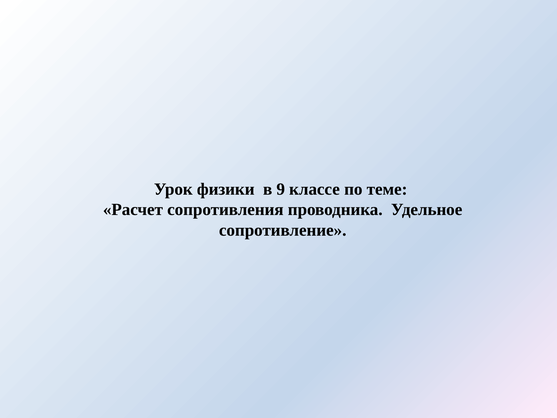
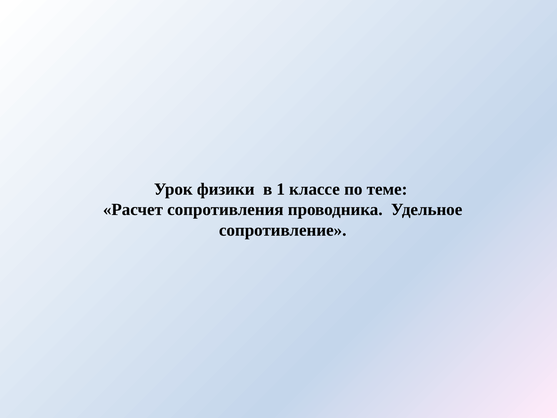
9: 9 -> 1
